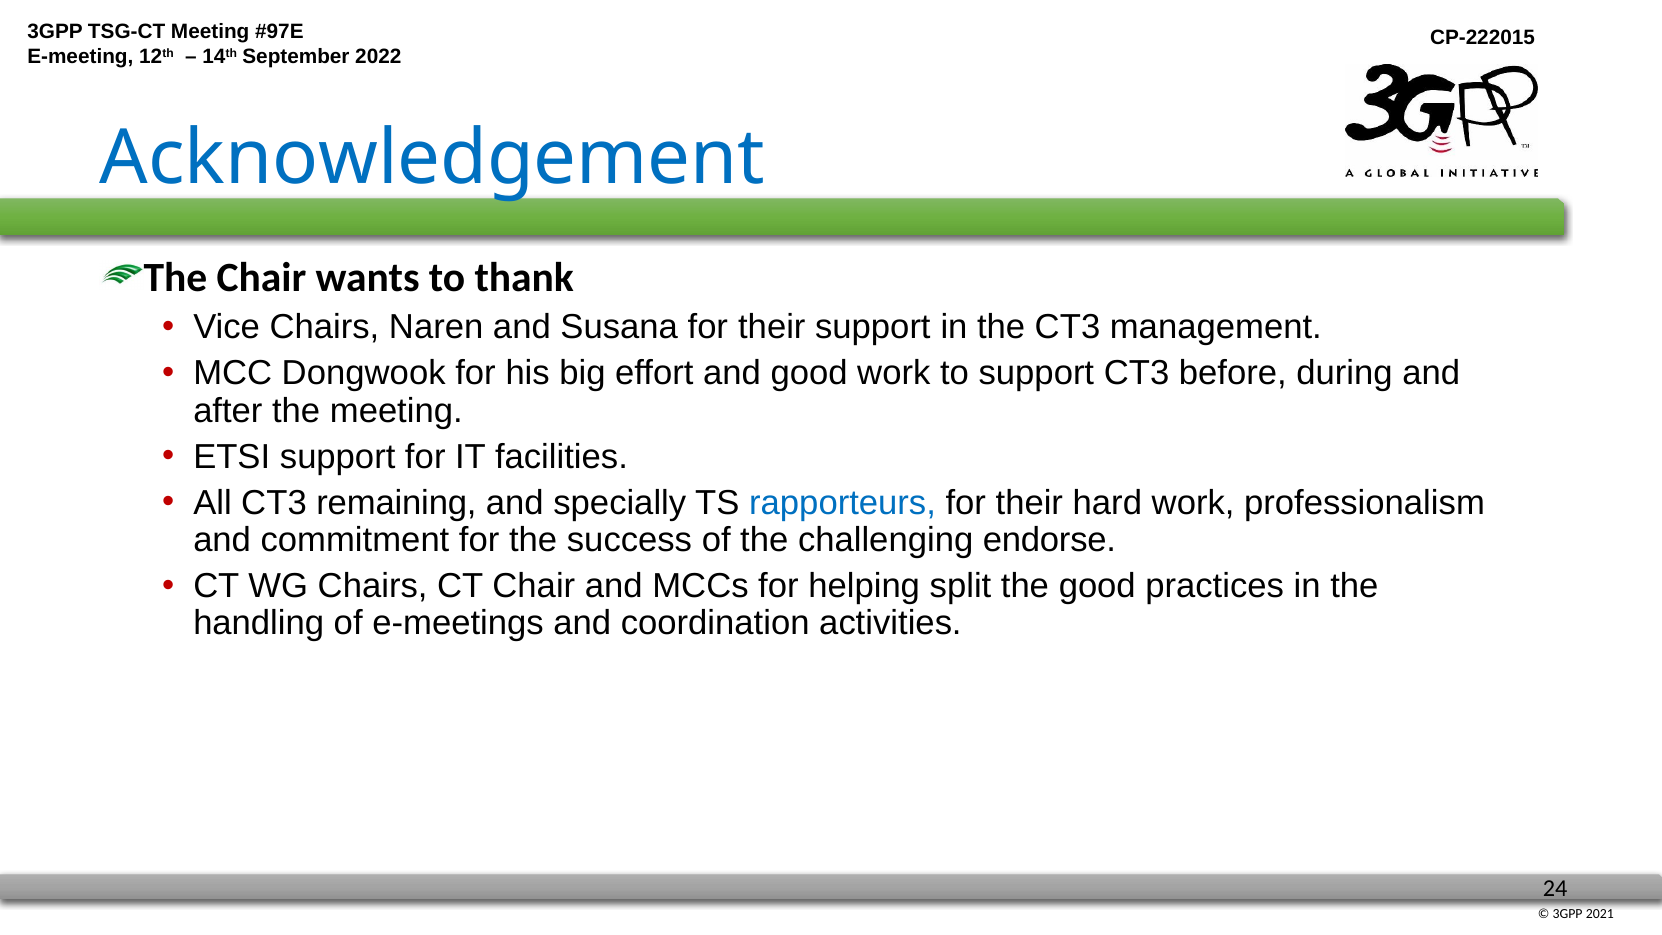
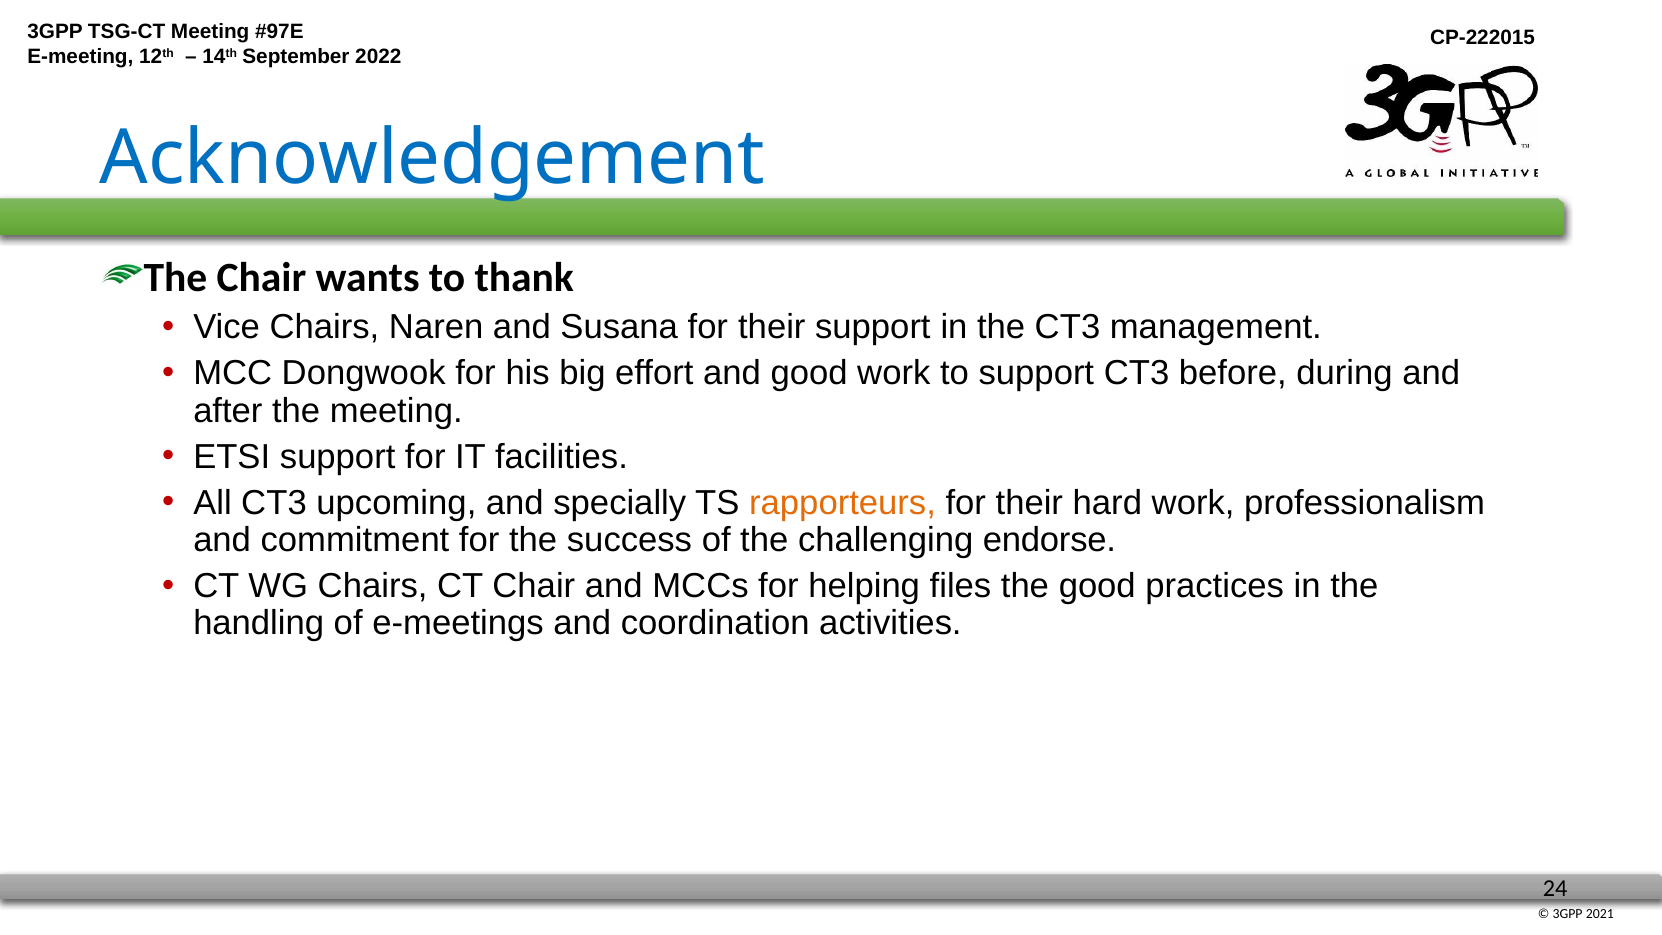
remaining: remaining -> upcoming
rapporteurs colour: blue -> orange
split: split -> files
